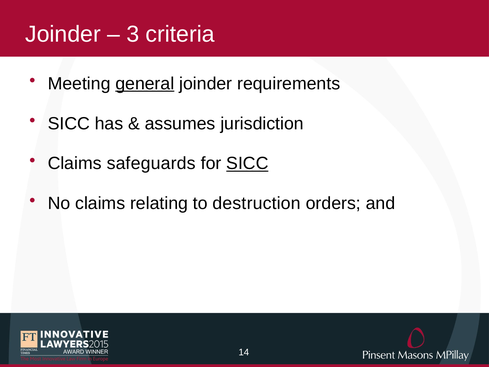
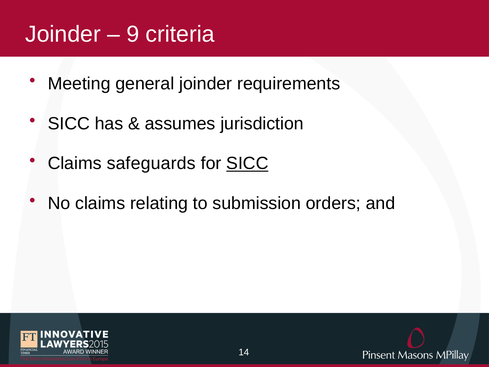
3: 3 -> 9
general underline: present -> none
destruction: destruction -> submission
